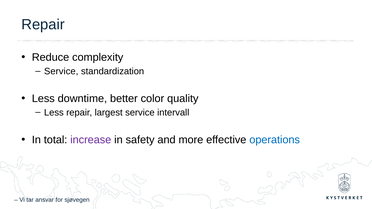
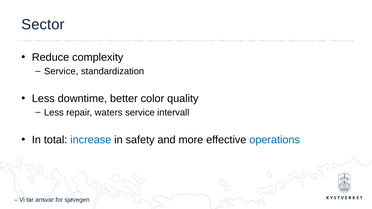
Repair at (43, 25): Repair -> Sector
largest: largest -> waters
increase colour: purple -> blue
